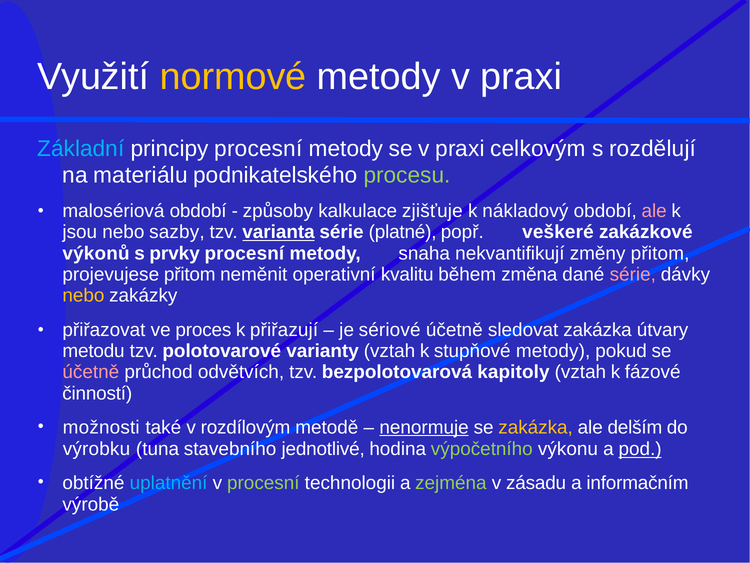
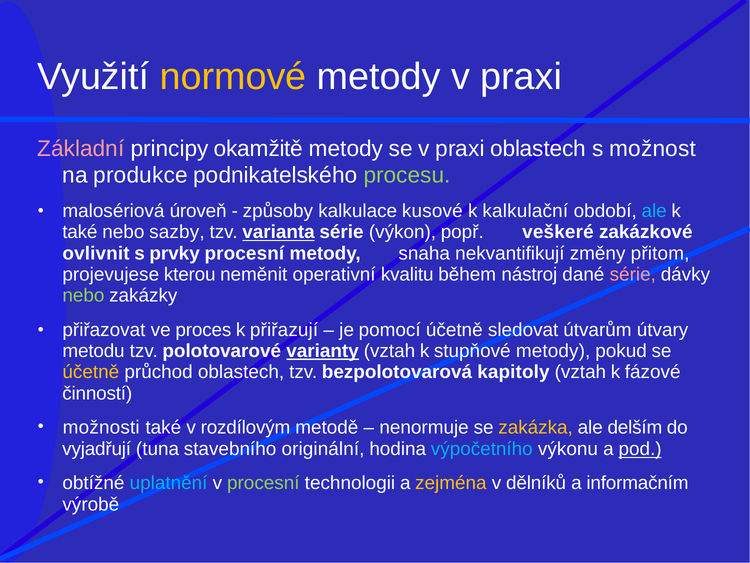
Základní colour: light blue -> pink
principy procesní: procesní -> okamžitě
praxi celkovým: celkovým -> oblastech
rozdělují: rozdělují -> možnost
materiálu: materiálu -> produkce
malosériová období: období -> úroveň
zjišťuje: zjišťuje -> kusové
nákladový: nákladový -> kalkulační
ale at (654, 211) colour: pink -> light blue
jsou at (80, 232): jsou -> také
platné: platné -> výkon
výkonů: výkonů -> ovlivnit
projevujese přitom: přitom -> kterou
změna: změna -> nástroj
nebo at (83, 295) colour: yellow -> light green
sériové: sériové -> pomocí
sledovat zakázka: zakázka -> útvarům
varianty underline: none -> present
účetně at (91, 372) colour: pink -> yellow
průchod odvětvích: odvětvích -> oblastech
nenormuje underline: present -> none
výrobku: výrobku -> vyjadřují
jednotlivé: jednotlivé -> originální
výpočetního colour: light green -> light blue
zejména colour: light green -> yellow
zásadu: zásadu -> dělníků
